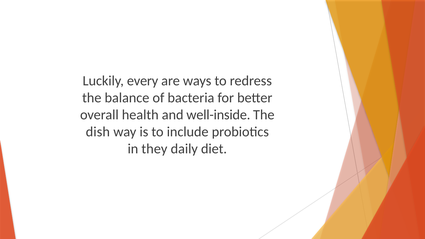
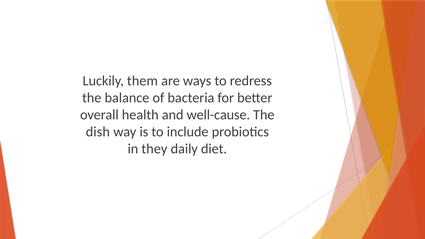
every: every -> them
well-inside: well-inside -> well-cause
